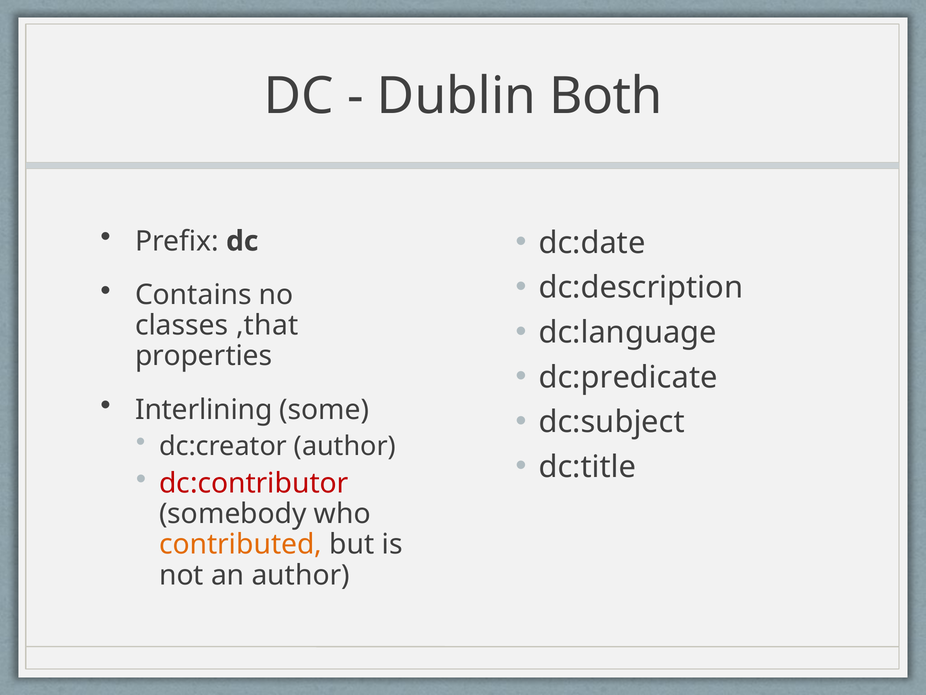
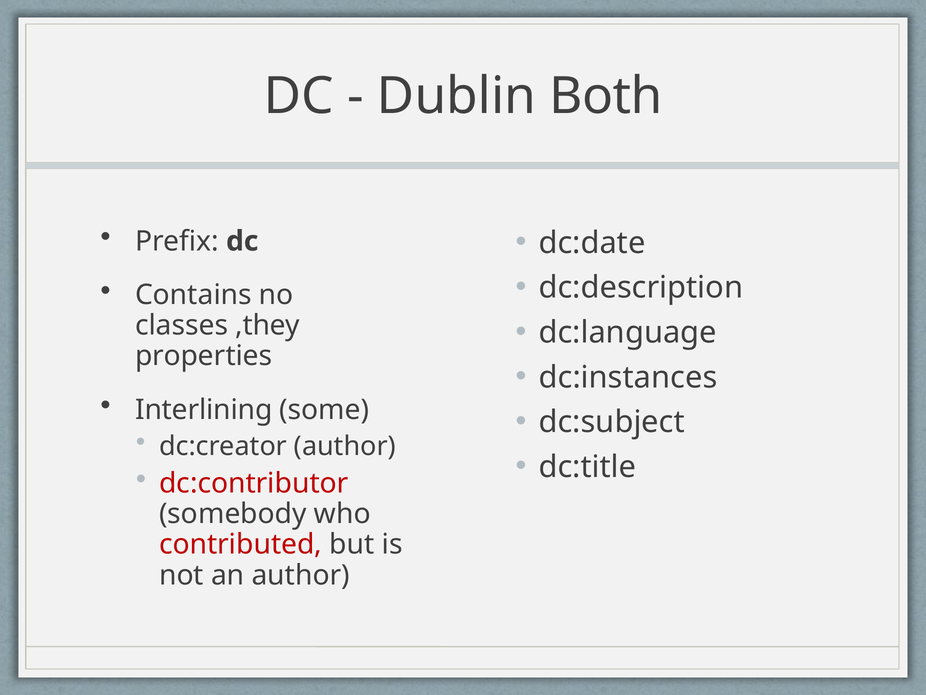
,that: ,that -> ,they
dc:predicate: dc:predicate -> dc:instances
contributed colour: orange -> red
